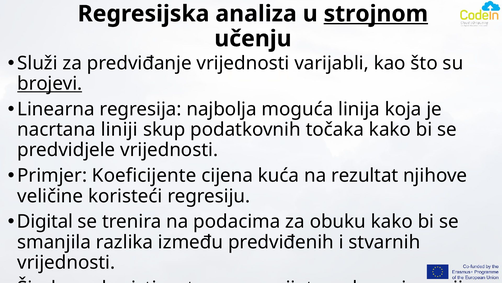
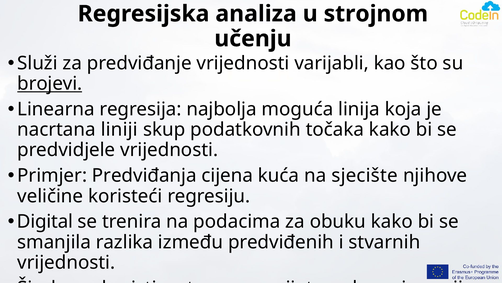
strojnom underline: present -> none
Koeficijente: Koeficijente -> Predviđanja
rezultat: rezultat -> sjecište
